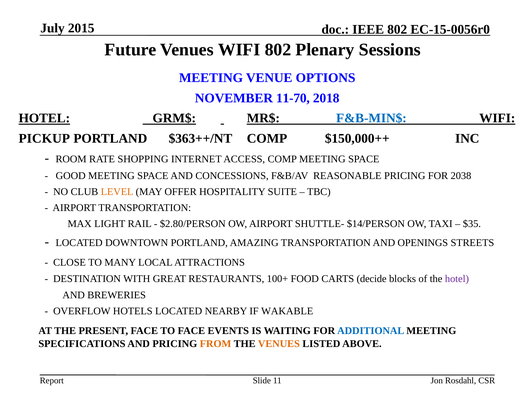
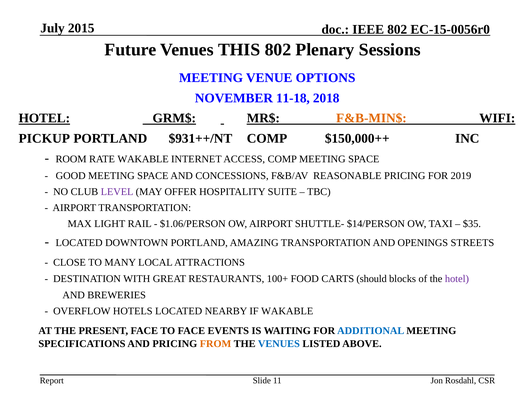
Venues WIFI: WIFI -> THIS
11-70: 11-70 -> 11-18
F&B-MIN$ colour: blue -> orange
$363++/NT: $363++/NT -> $931++/NT
RATE SHOPPING: SHOPPING -> WAKABLE
2038: 2038 -> 2019
LEVEL colour: orange -> purple
$2.80/PERSON: $2.80/PERSON -> $1.06/PERSON
decide: decide -> should
VENUES at (279, 344) colour: orange -> blue
